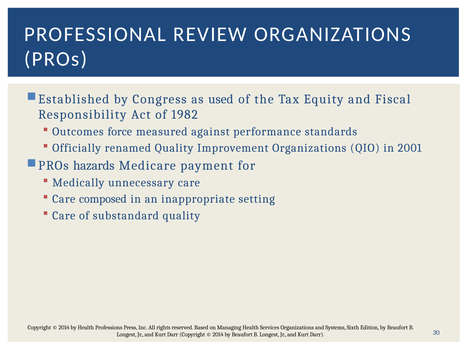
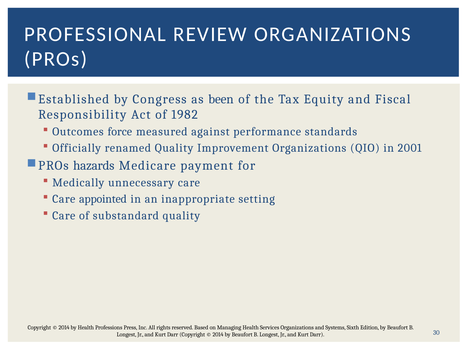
used: used -> been
composed: composed -> appointed
